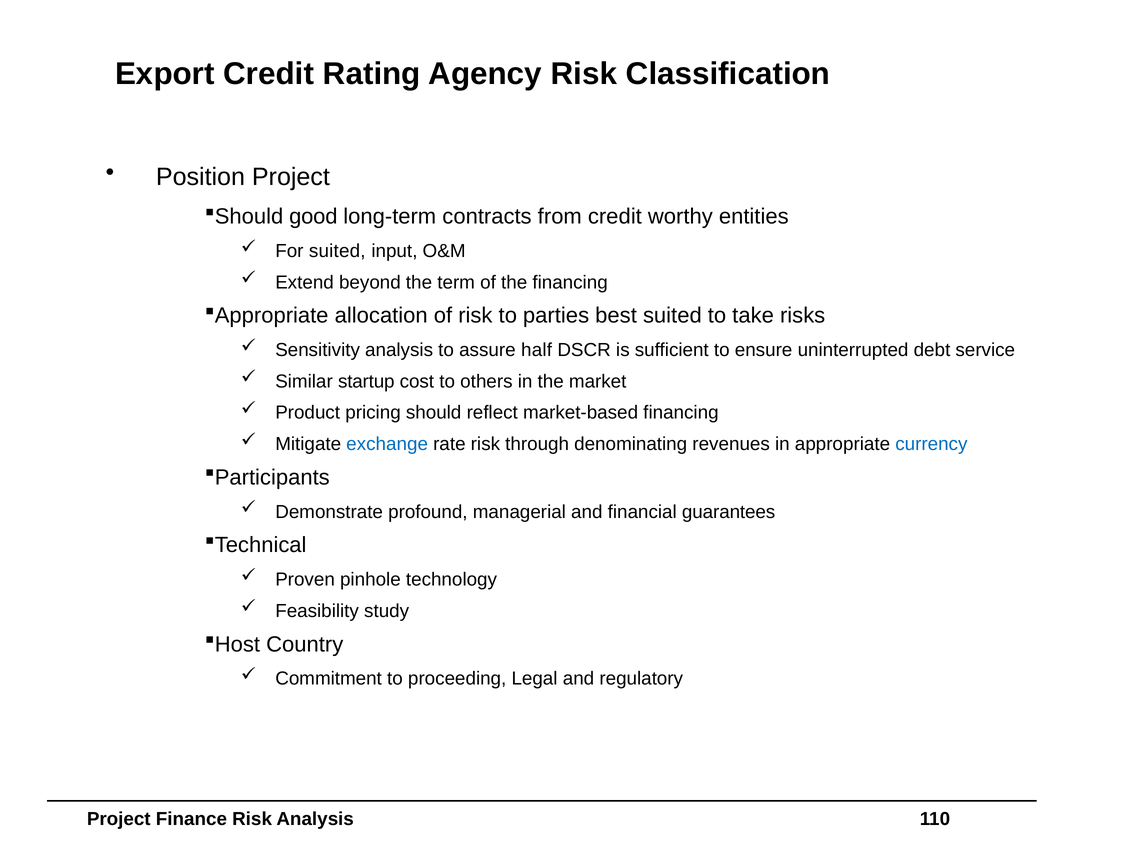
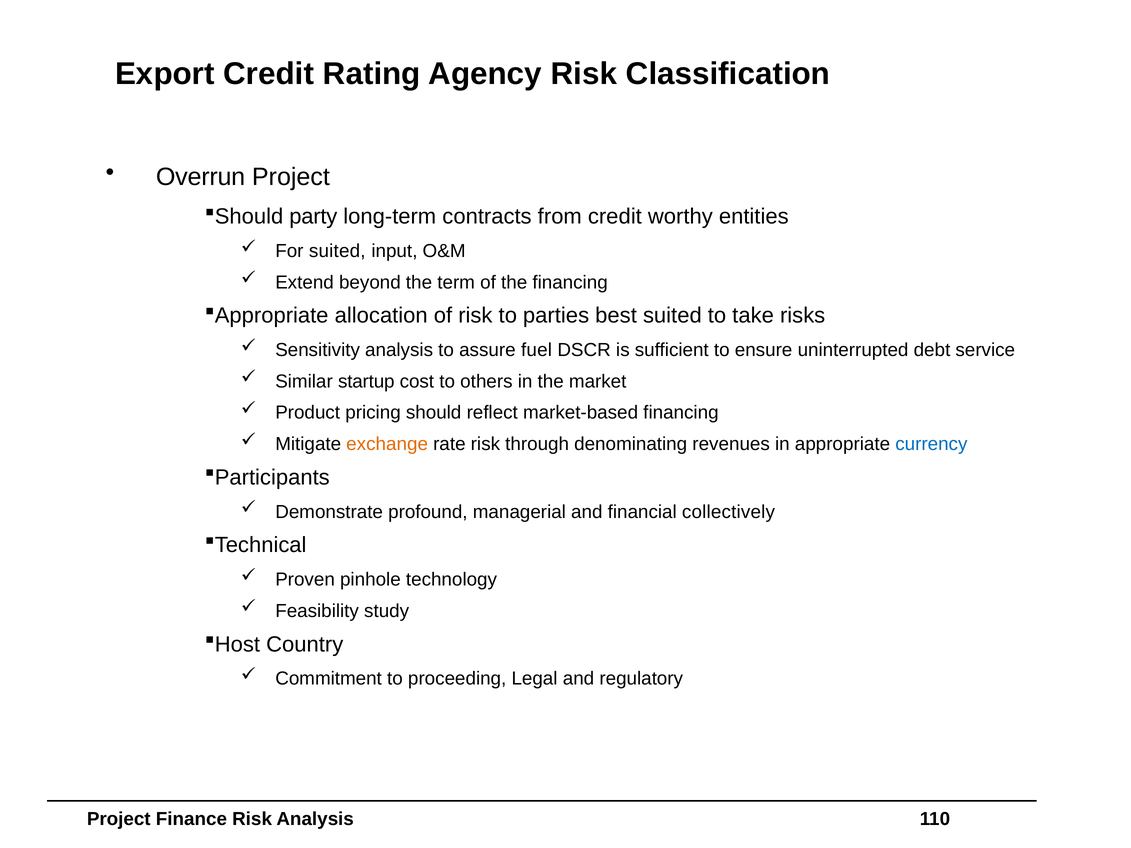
Position: Position -> Overrun
good: good -> party
half: half -> fuel
exchange colour: blue -> orange
guarantees: guarantees -> collectively
